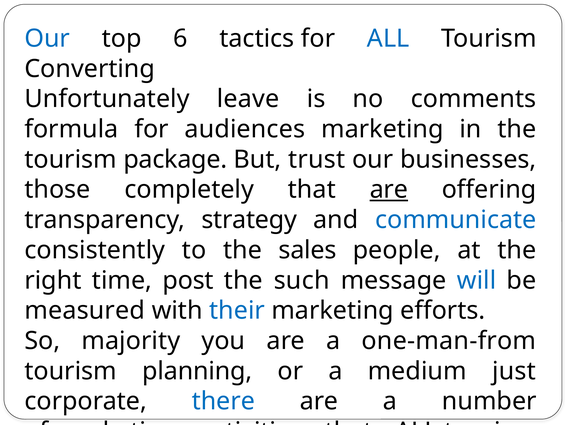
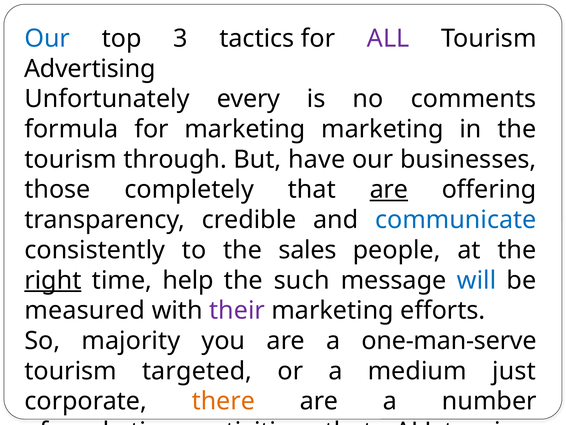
6: 6 -> 3
ALL at (388, 38) colour: blue -> purple
Converting: Converting -> Advertising
leave: leave -> every
for audiences: audiences -> marketing
package: package -> through
trust: trust -> have
strategy: strategy -> credible
right underline: none -> present
post: post -> help
their colour: blue -> purple
one-man-from: one-man-from -> one-man-serve
planning: planning -> targeted
there colour: blue -> orange
